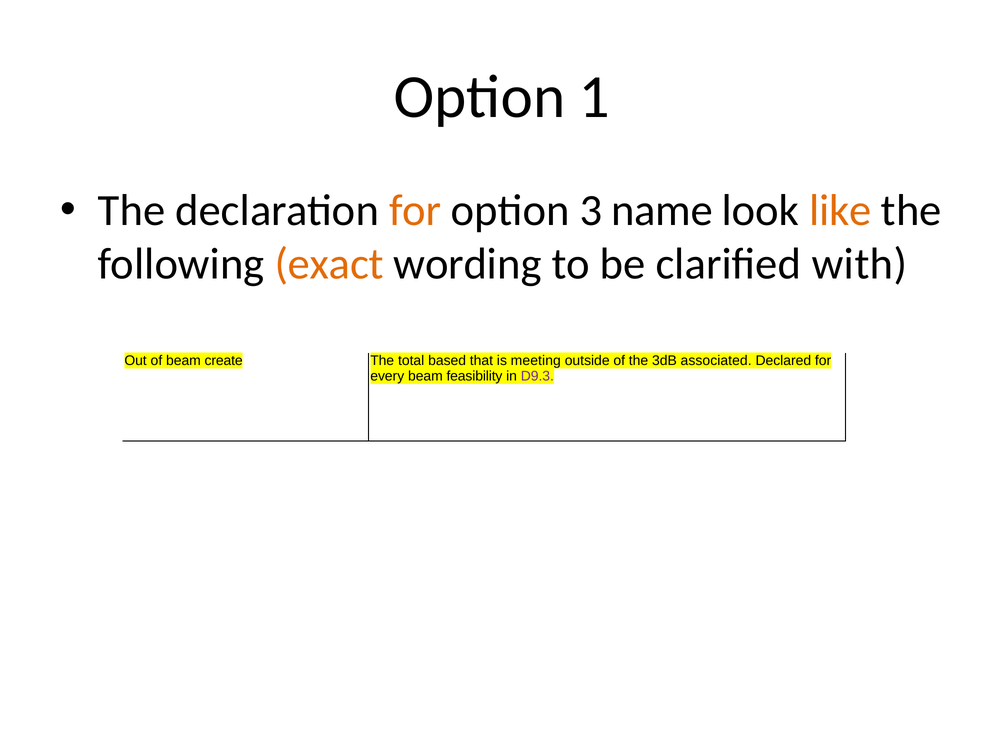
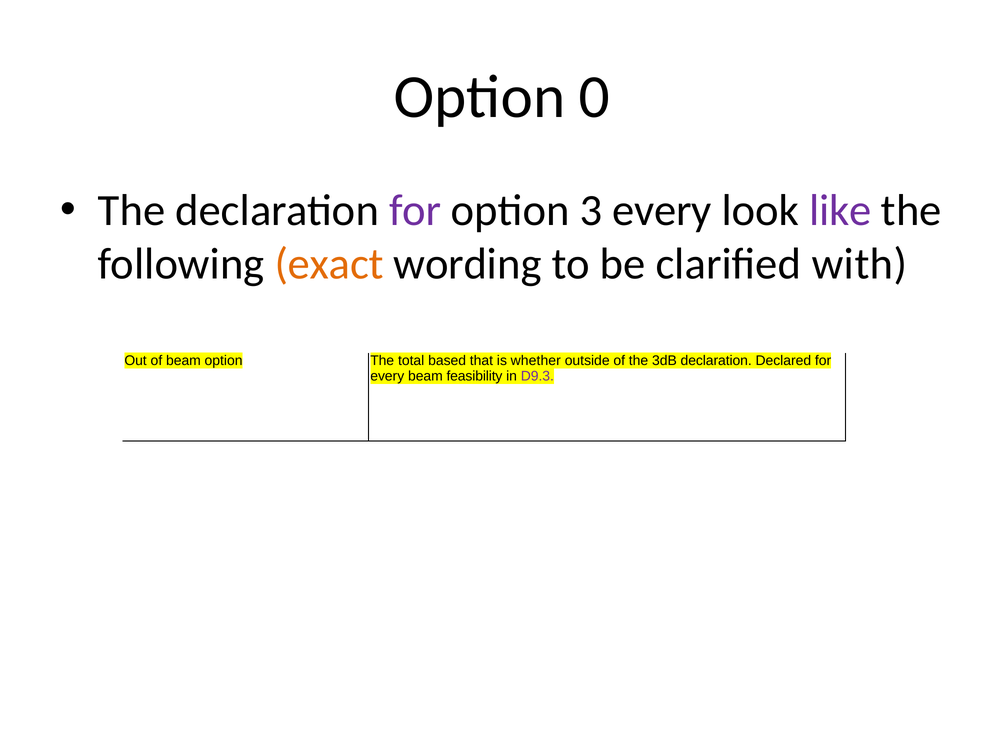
1: 1 -> 0
for at (415, 211) colour: orange -> purple
3 name: name -> every
like colour: orange -> purple
beam create: create -> option
meeting: meeting -> whether
3dB associated: associated -> declaration
